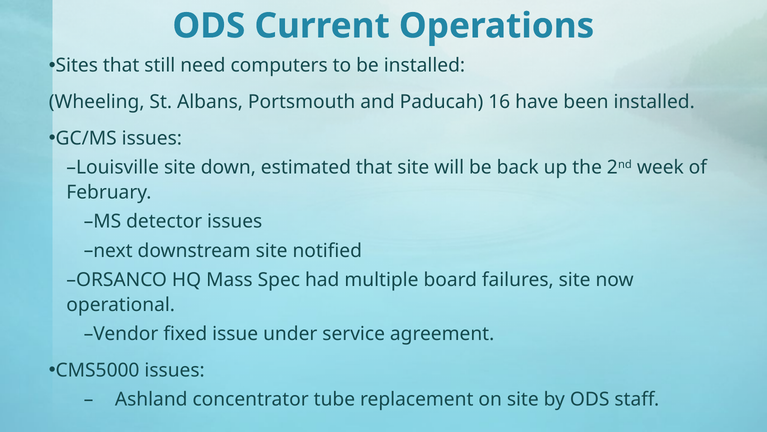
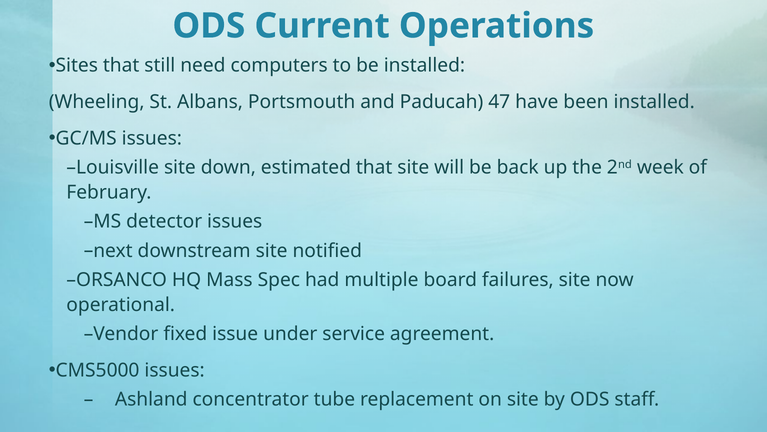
16: 16 -> 47
